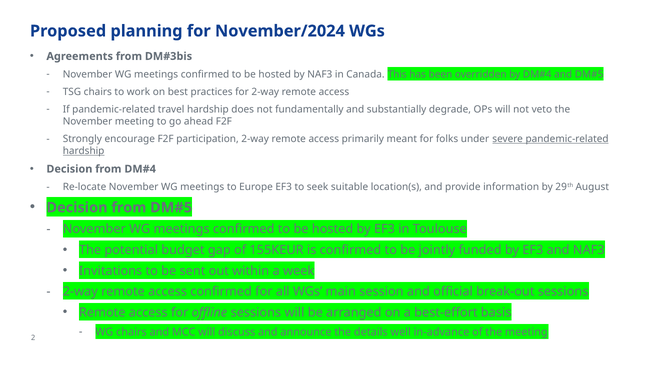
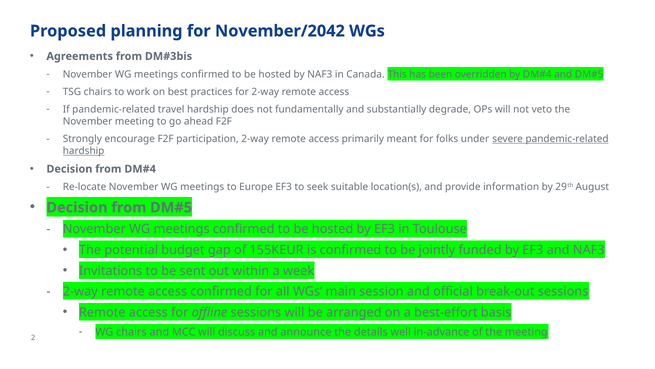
November/2024: November/2024 -> November/2042
